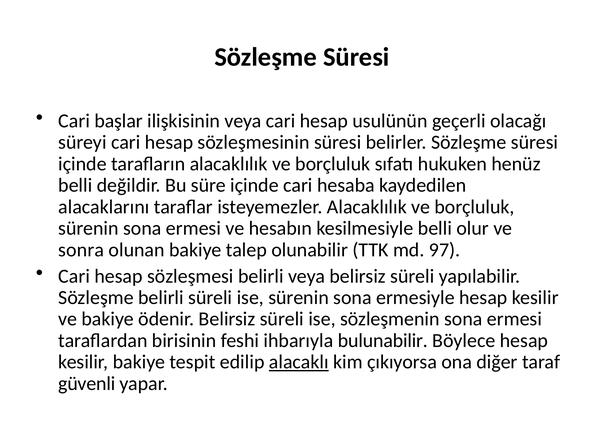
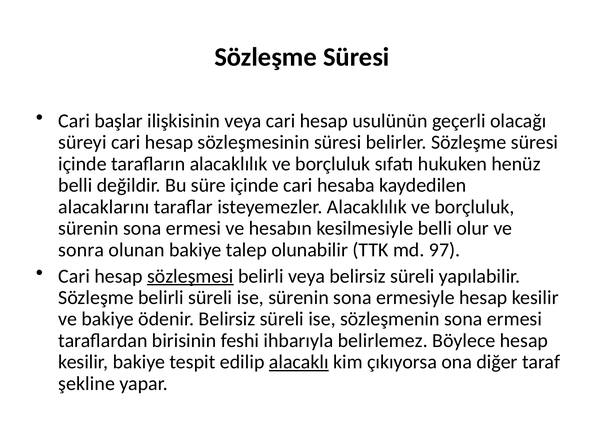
sözleşmesi underline: none -> present
bulunabilir: bulunabilir -> belirlemez
güvenli: güvenli -> şekline
